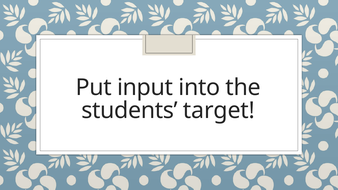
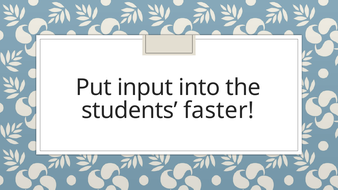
target: target -> faster
